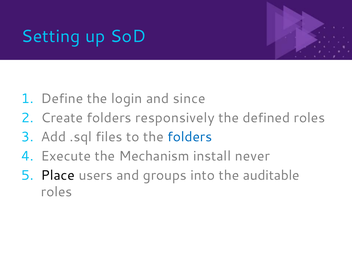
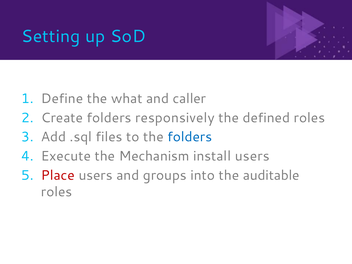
login: login -> what
since: since -> caller
install never: never -> users
Place colour: black -> red
